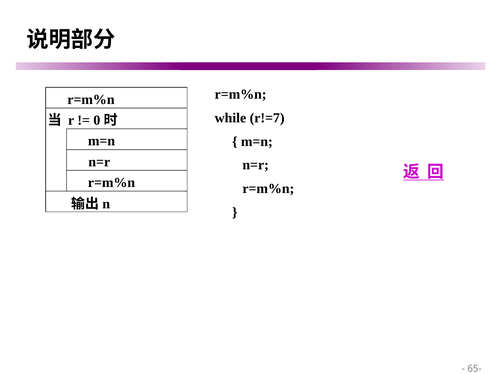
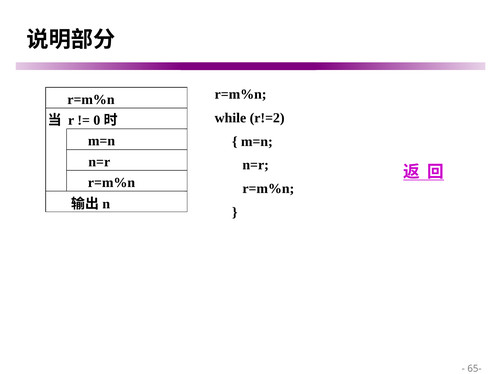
r!=7: r!=7 -> r!=2
